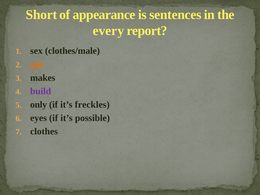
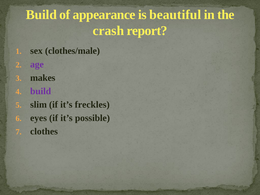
Short at (41, 15): Short -> Build
sentences: sentences -> beautiful
every: every -> crash
age colour: orange -> purple
only: only -> slim
